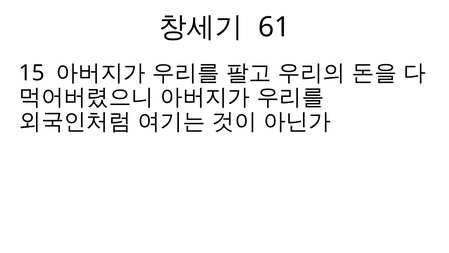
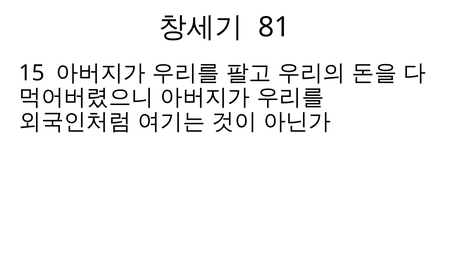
61: 61 -> 81
